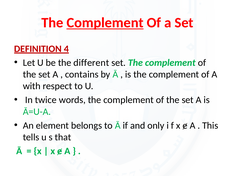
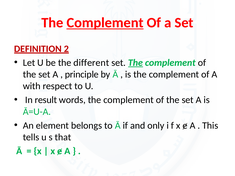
4: 4 -> 2
The at (136, 63) underline: none -> present
contains: contains -> principle
twice: twice -> result
